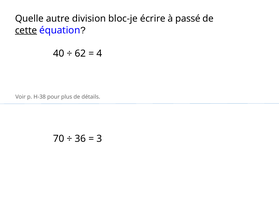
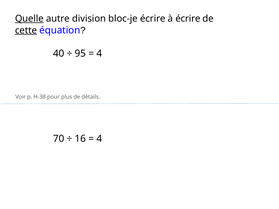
Quelle underline: none -> present
à passé: passé -> écrire
62: 62 -> 95
36: 36 -> 16
3 at (99, 139): 3 -> 4
